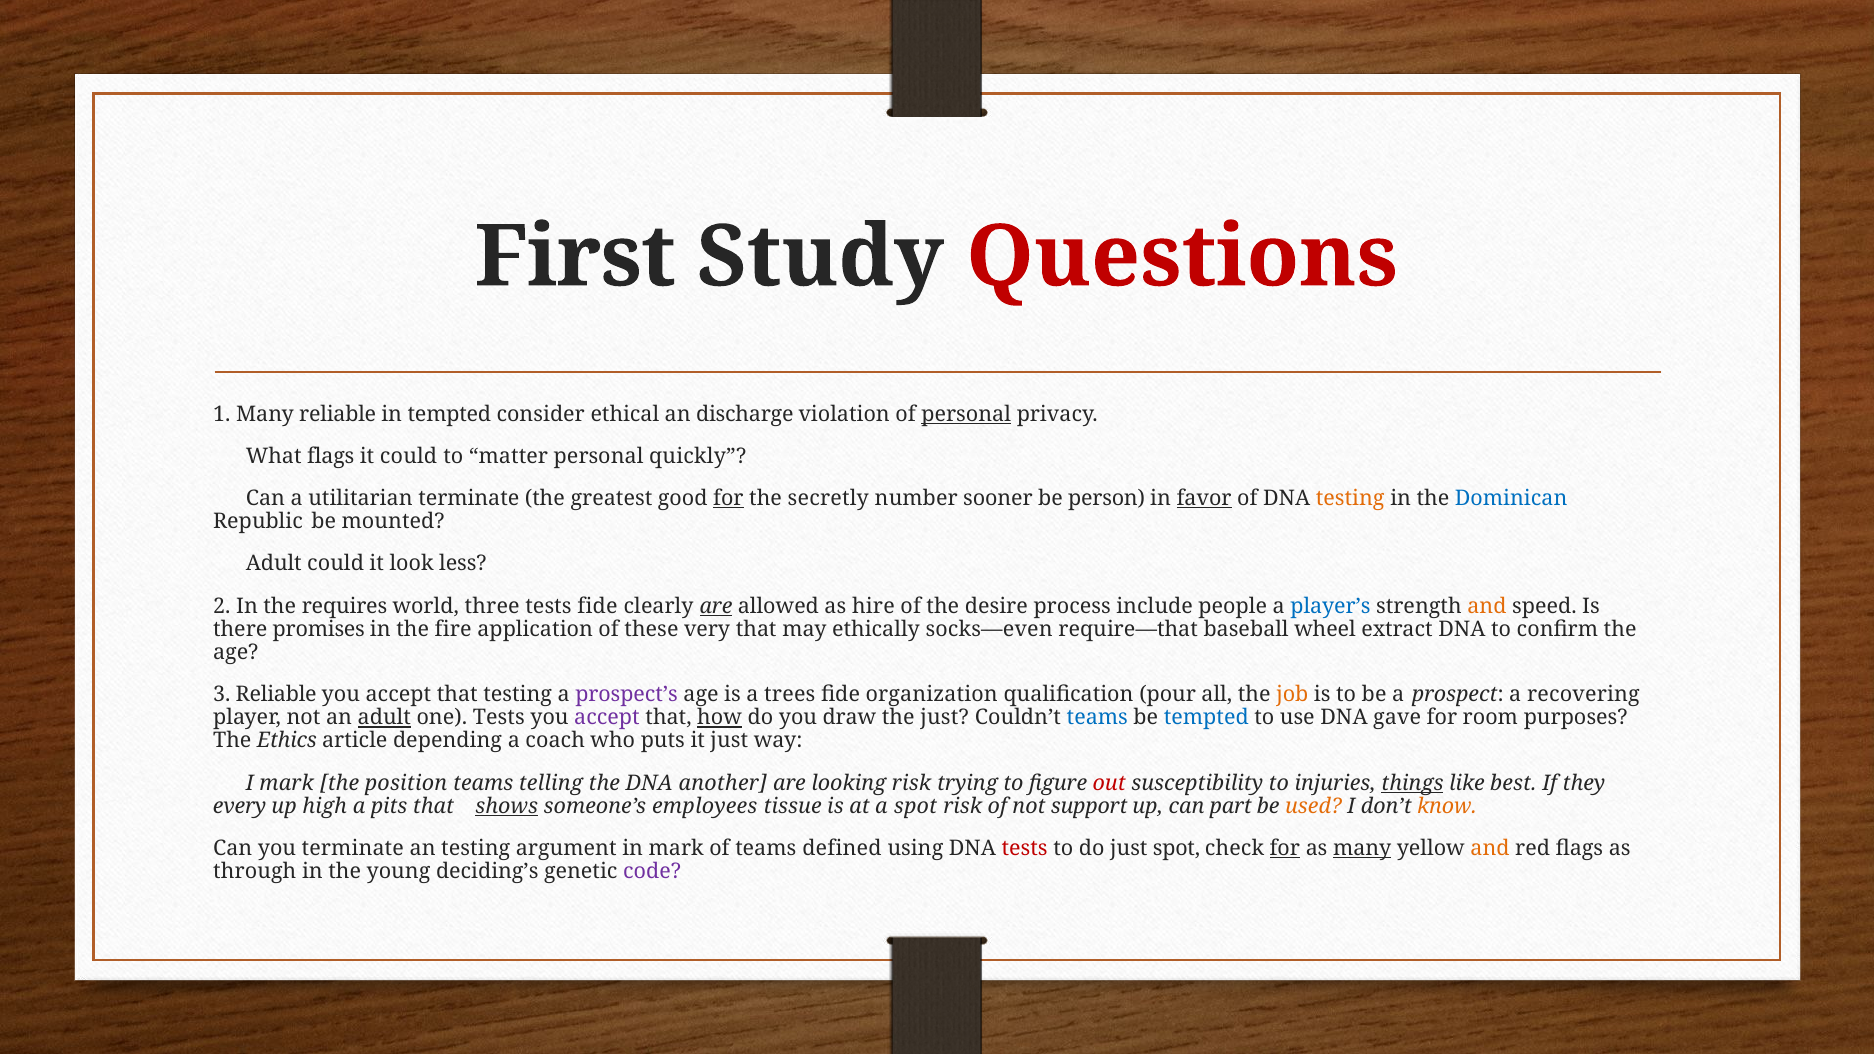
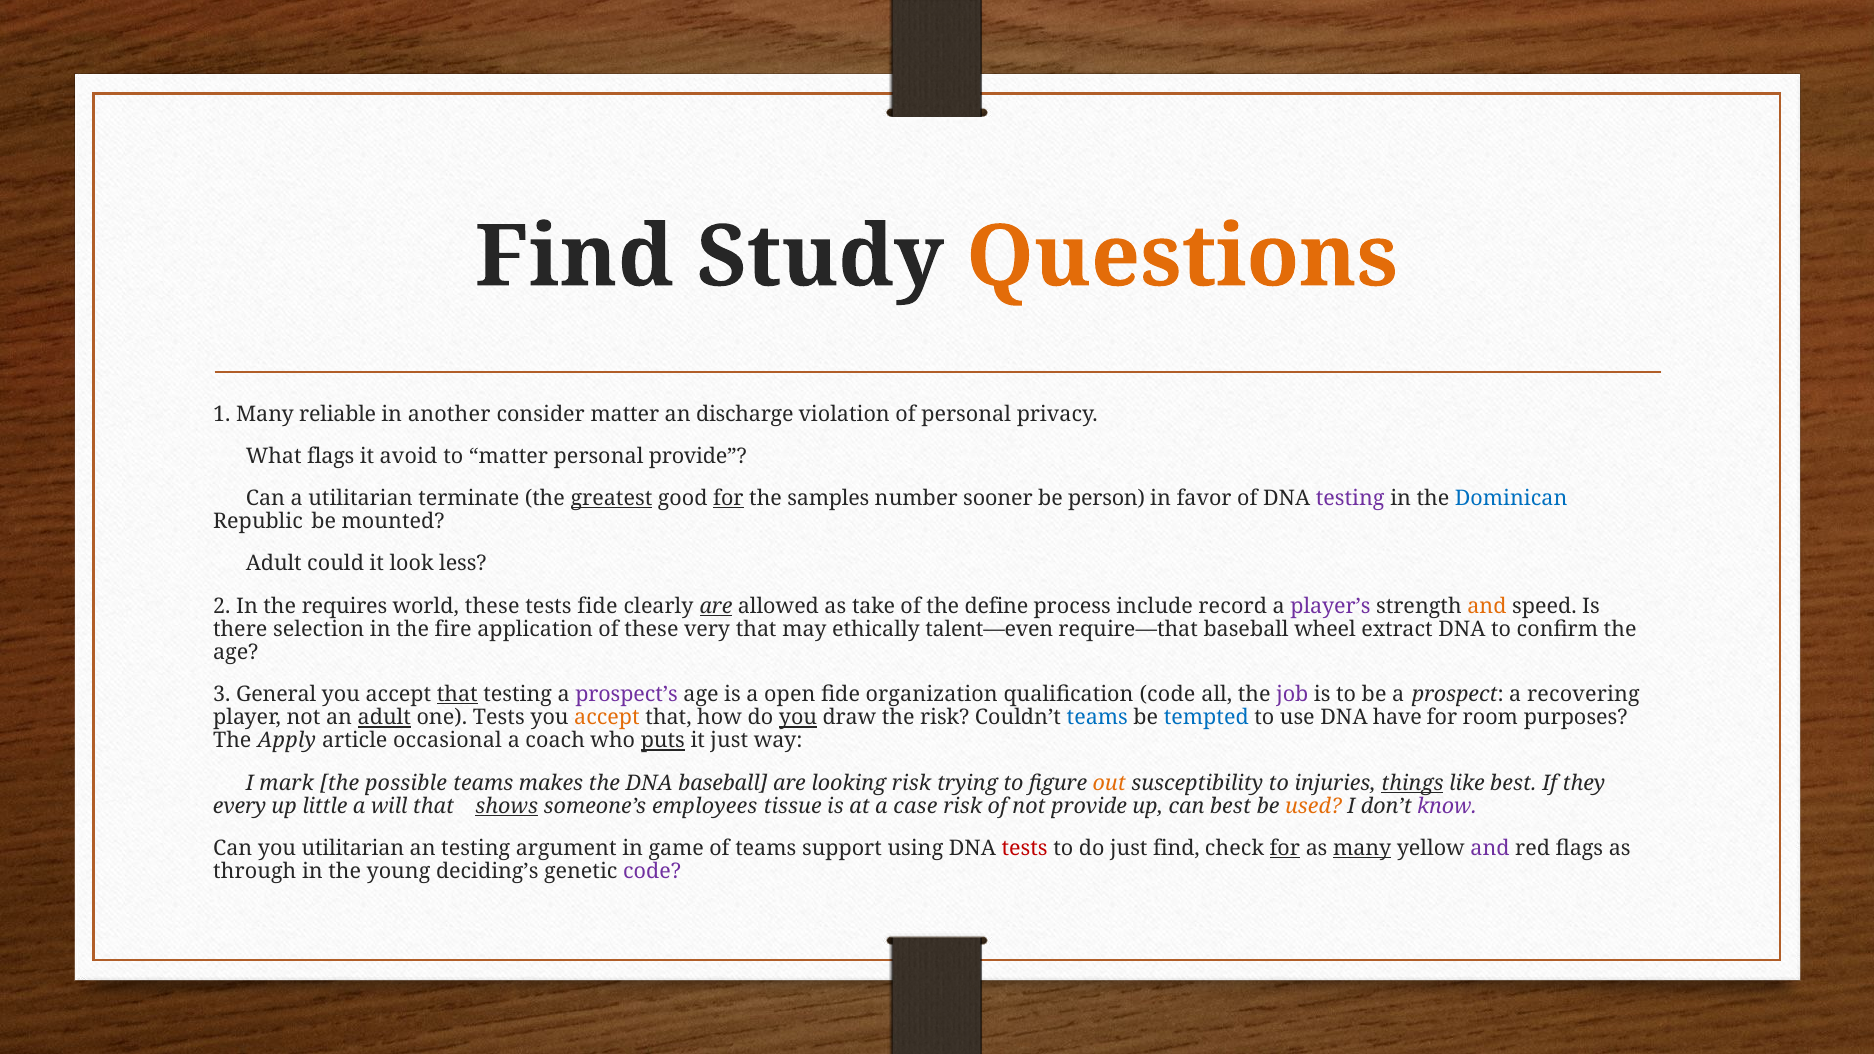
First at (575, 257): First -> Find
Questions colour: red -> orange
in tempted: tempted -> another
consider ethical: ethical -> matter
personal at (966, 414) underline: present -> none
it could: could -> avoid
personal quickly: quickly -> provide
greatest underline: none -> present
secretly: secretly -> samples
favor underline: present -> none
testing at (1350, 499) colour: orange -> purple
world three: three -> these
hire: hire -> take
desire: desire -> define
people: people -> record
player’s colour: blue -> purple
promises: promises -> selection
socks—even: socks—even -> talent—even
3 Reliable: Reliable -> General
that at (457, 695) underline: none -> present
trees: trees -> open
qualification pour: pour -> code
job colour: orange -> purple
accept at (607, 718) colour: purple -> orange
how underline: present -> none
you at (798, 718) underline: none -> present
the just: just -> risk
gave: gave -> have
Ethics: Ethics -> Apply
depending: depending -> occasional
puts underline: none -> present
position: position -> possible
telling: telling -> makes
DNA another: another -> baseball
out colour: red -> orange
high: high -> little
pits: pits -> will
a spot: spot -> case
not support: support -> provide
can part: part -> best
know colour: orange -> purple
you terminate: terminate -> utilitarian
in mark: mark -> game
defined: defined -> support
just spot: spot -> find
and at (1490, 848) colour: orange -> purple
